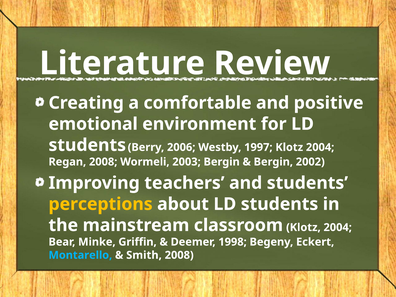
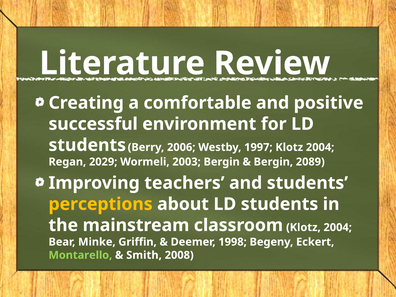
emotional: emotional -> successful
Regan 2008: 2008 -> 2029
2002: 2002 -> 2089
Montarello colour: light blue -> light green
